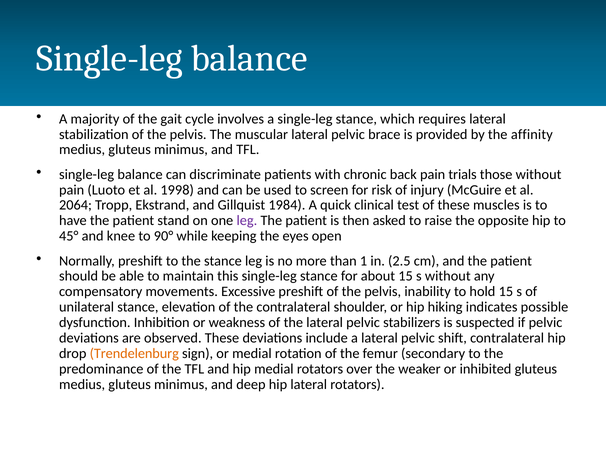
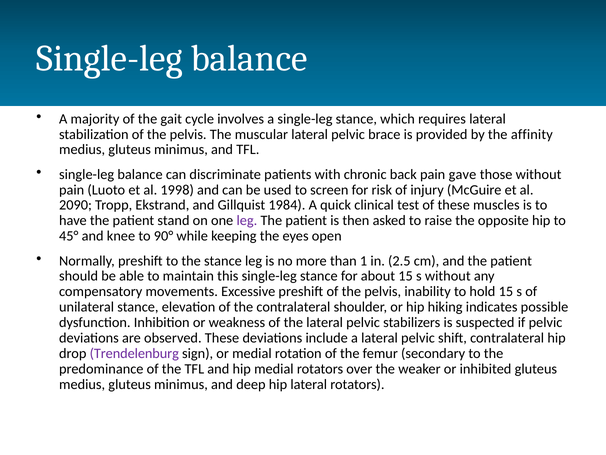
trials: trials -> gave
2064: 2064 -> 2090
Trendelenburg colour: orange -> purple
